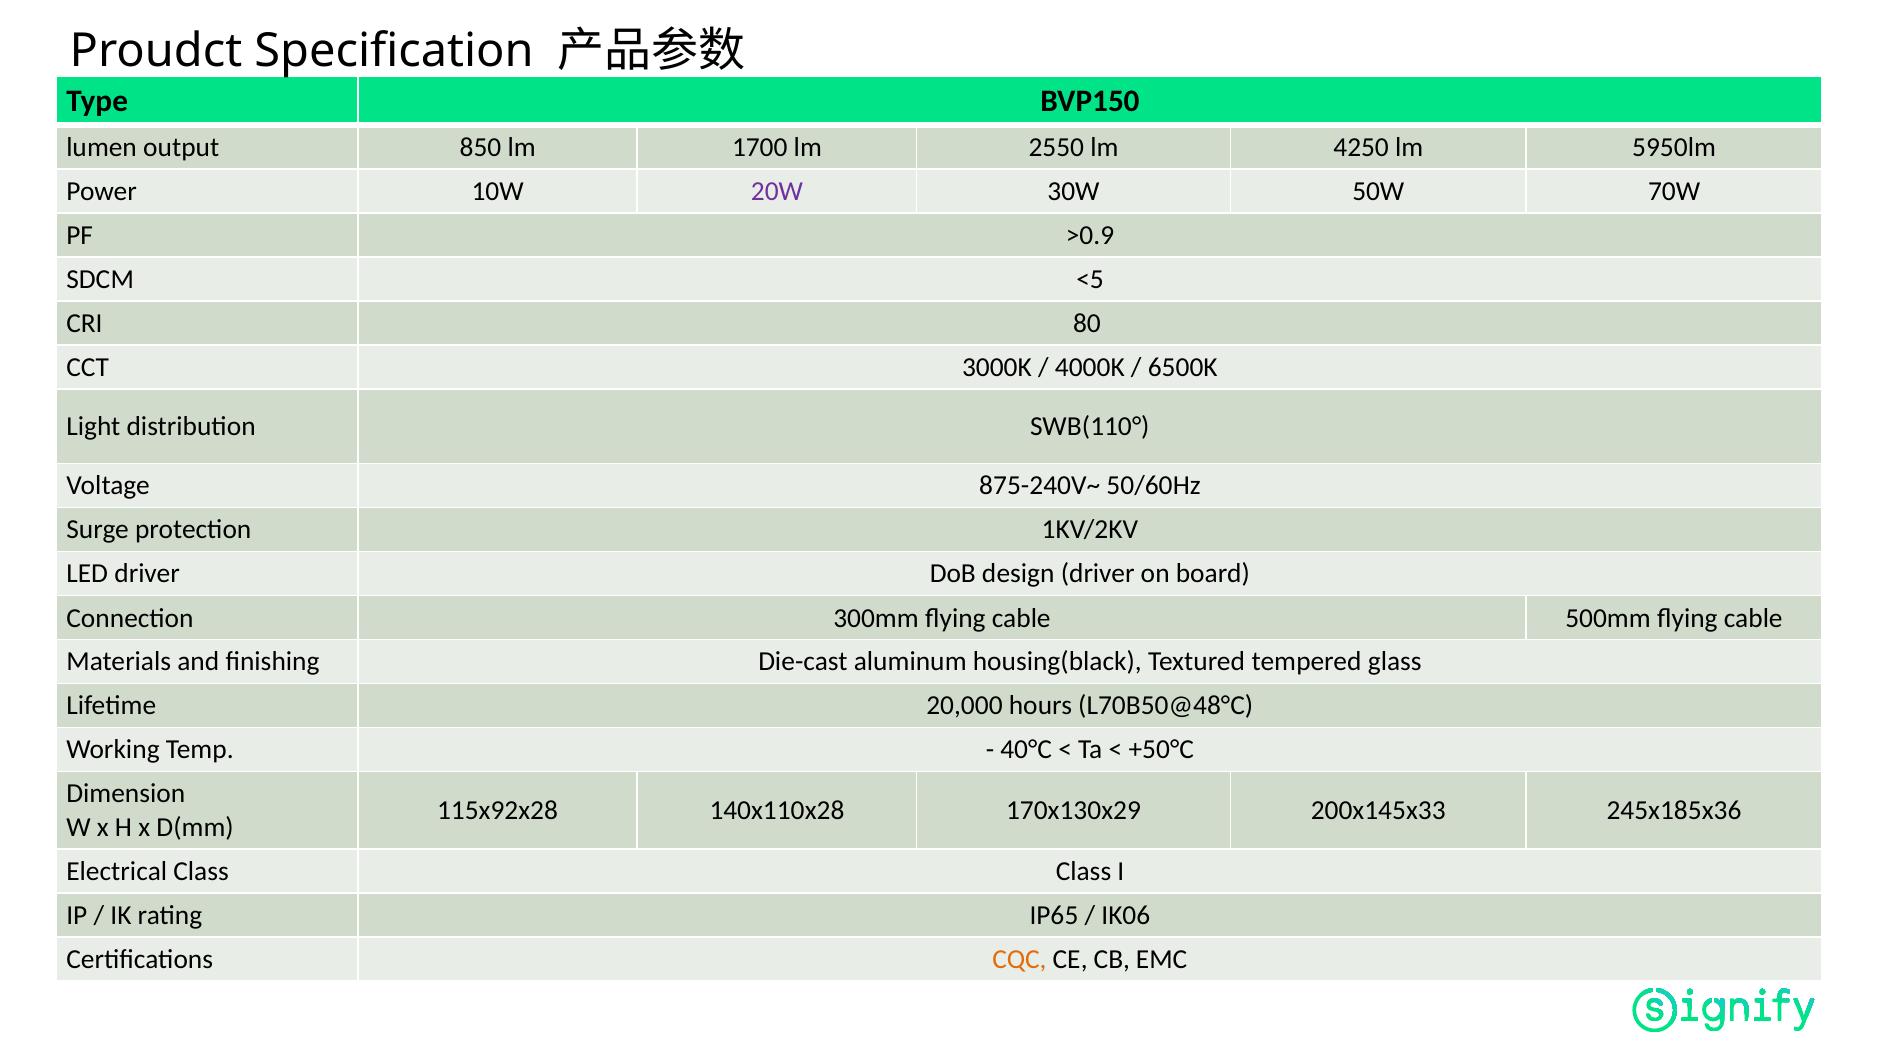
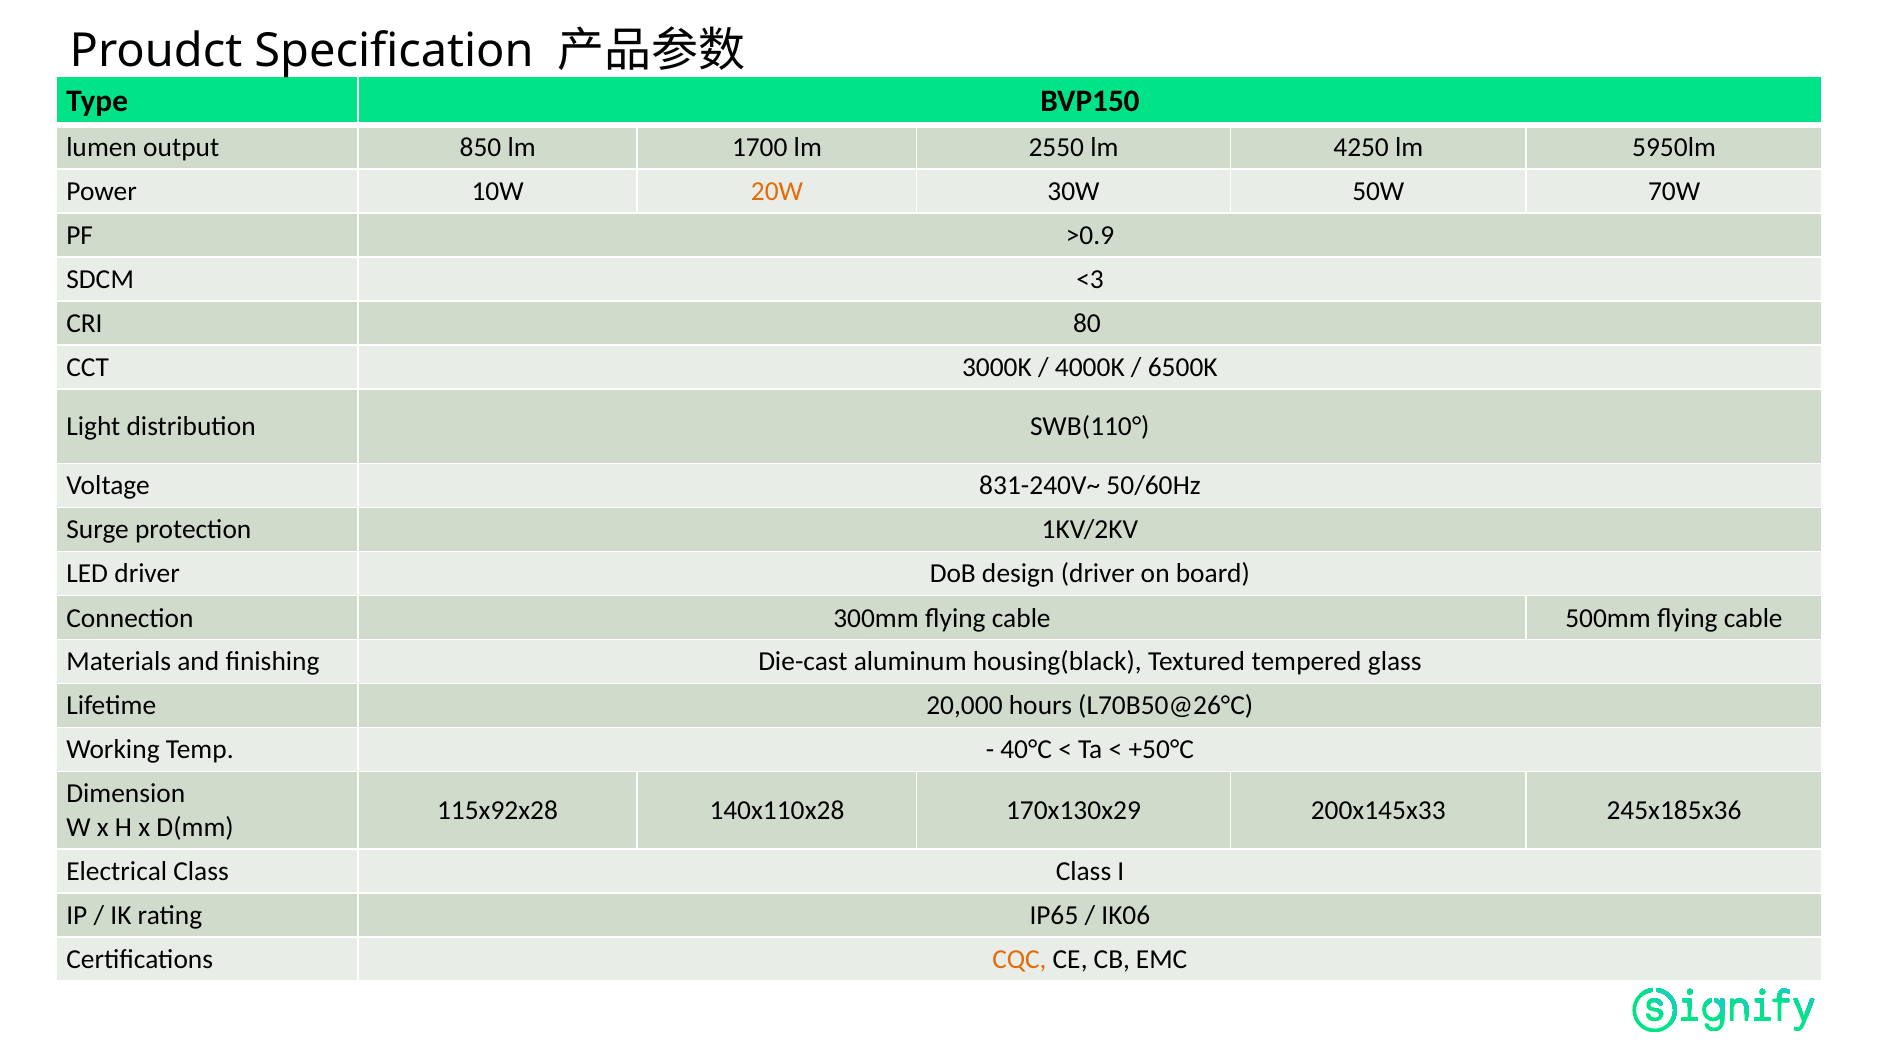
20W colour: purple -> orange
<5: <5 -> <3
875-240V~: 875-240V~ -> 831-240V~
L70B50@48°C: L70B50@48°C -> L70B50@26°C
